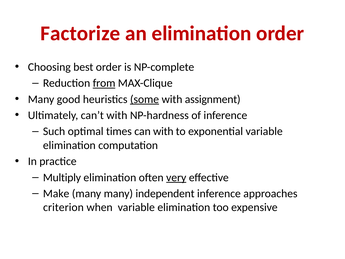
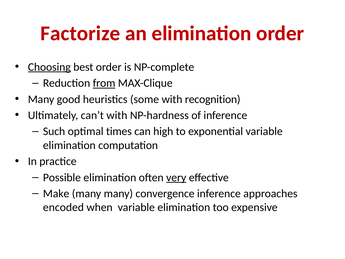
Choosing underline: none -> present
some underline: present -> none
assignment: assignment -> recognition
can with: with -> high
Multiply: Multiply -> Possible
independent: independent -> convergence
criterion: criterion -> encoded
